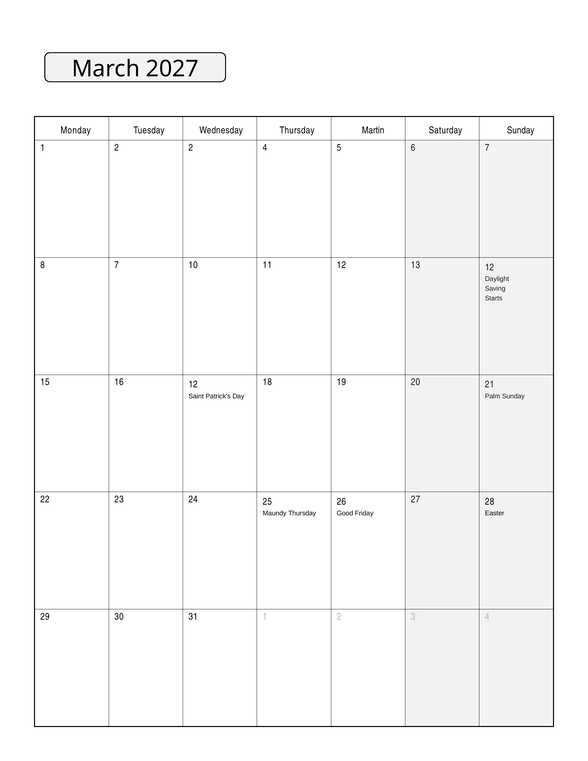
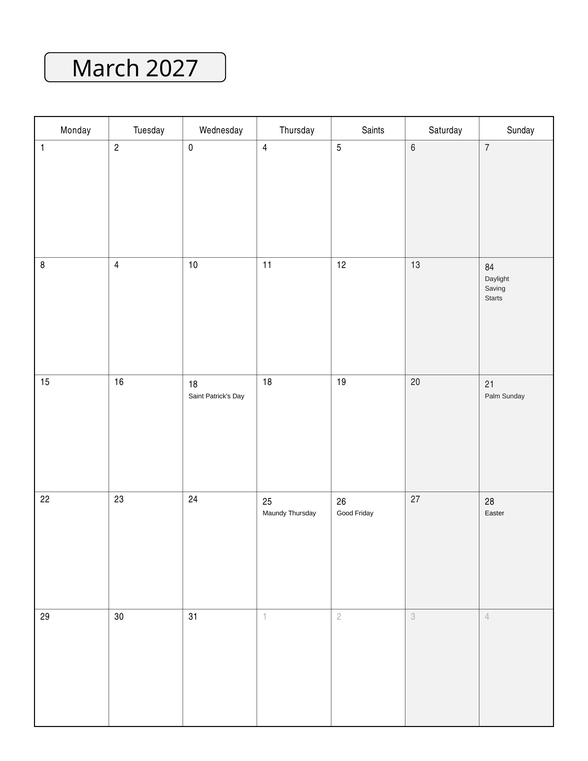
Martin: Martin -> Saints
2 2: 2 -> 0
8 7: 7 -> 4
13 12: 12 -> 84
16 12: 12 -> 18
